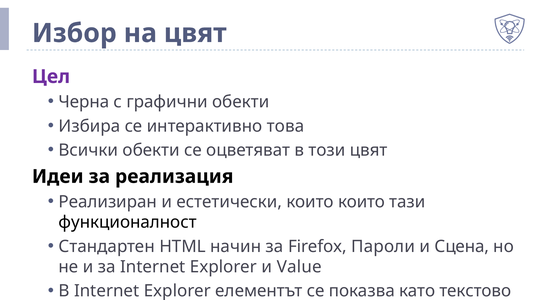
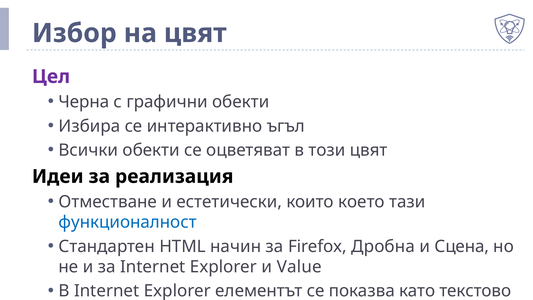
това: това -> ъгъл
Реализиран: Реализиран -> Отместване
които които: които -> което
функционалност colour: black -> blue
Пароли: Пароли -> Дробна
